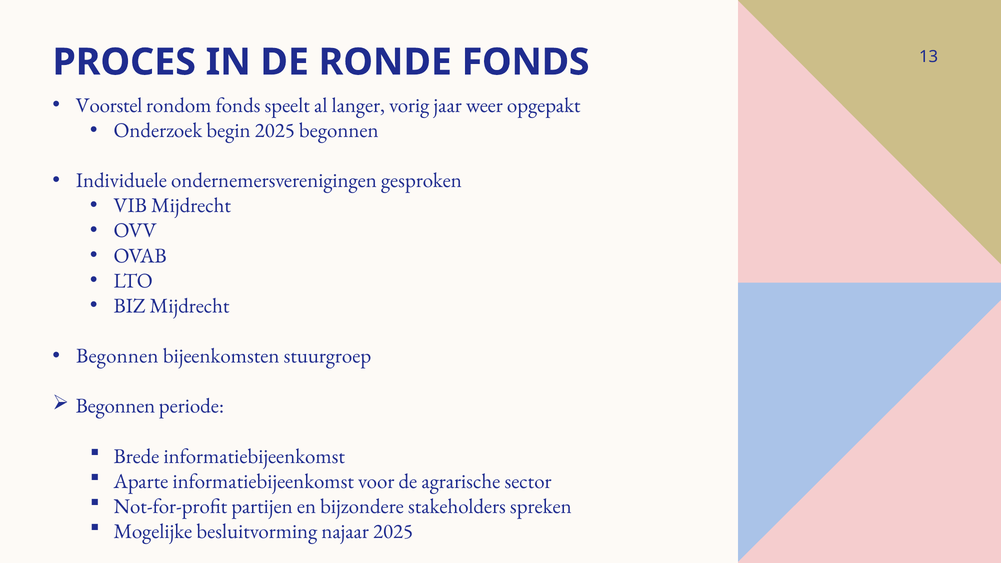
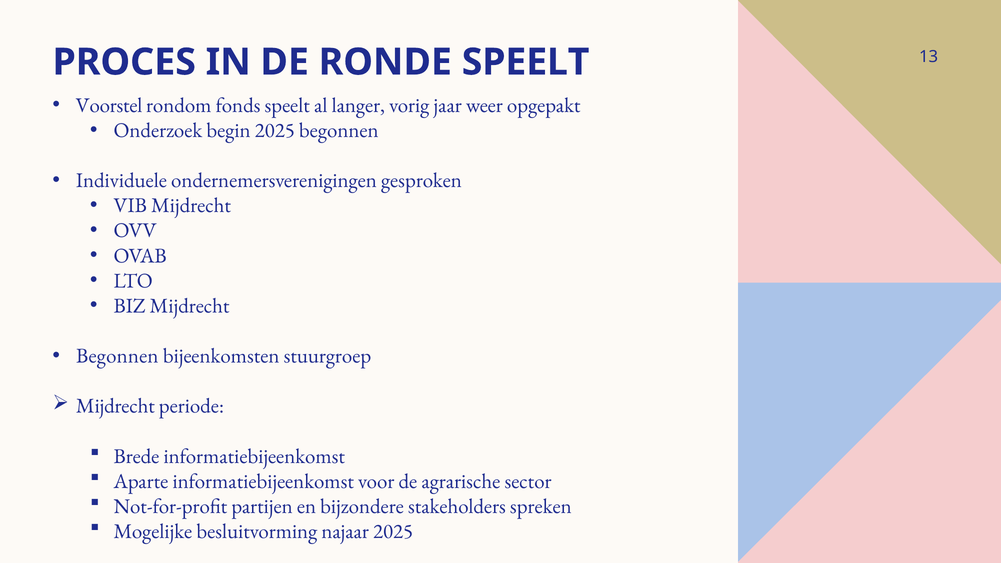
RONDE FONDS: FONDS -> SPEELT
Begonnen at (115, 406): Begonnen -> Mijdrecht
